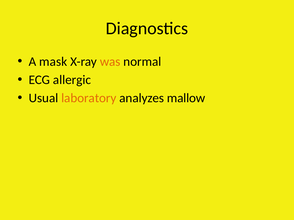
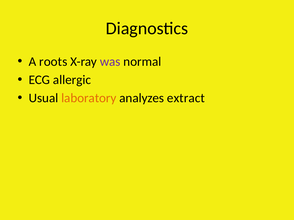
mask: mask -> roots
was colour: orange -> purple
mallow: mallow -> extract
